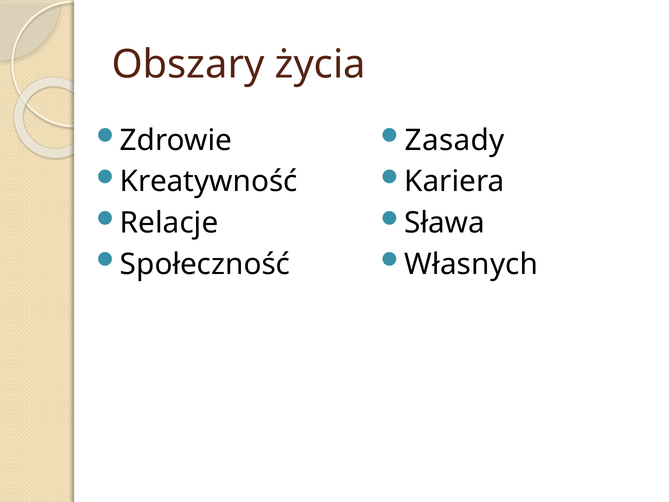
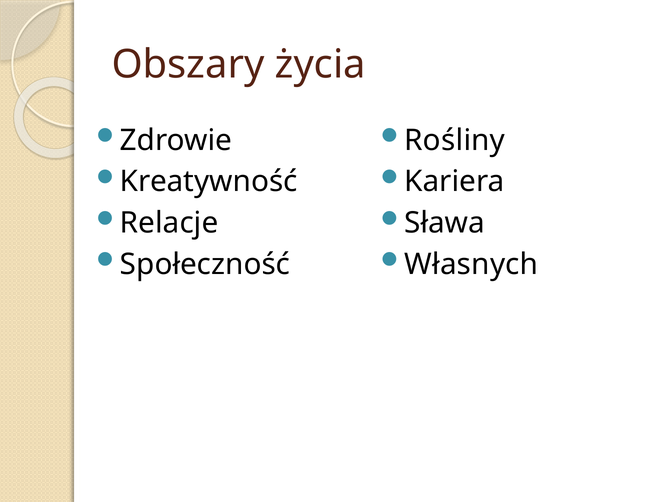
Zasady: Zasady -> Rośliny
